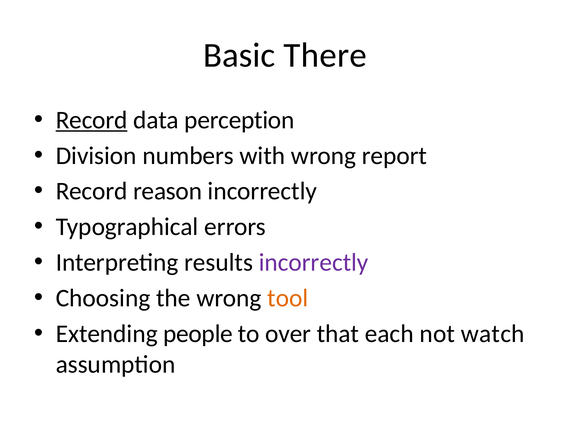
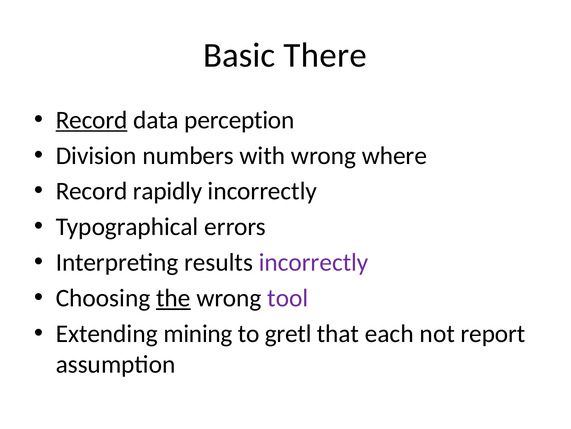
report: report -> where
reason: reason -> rapidly
the underline: none -> present
tool colour: orange -> purple
people: people -> mining
over: over -> gretl
watch: watch -> report
